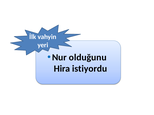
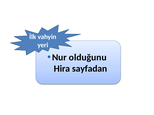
istiyordu: istiyordu -> sayfadan
